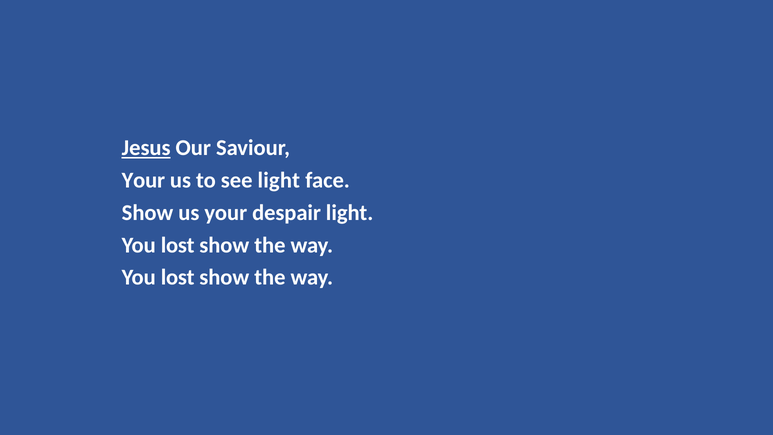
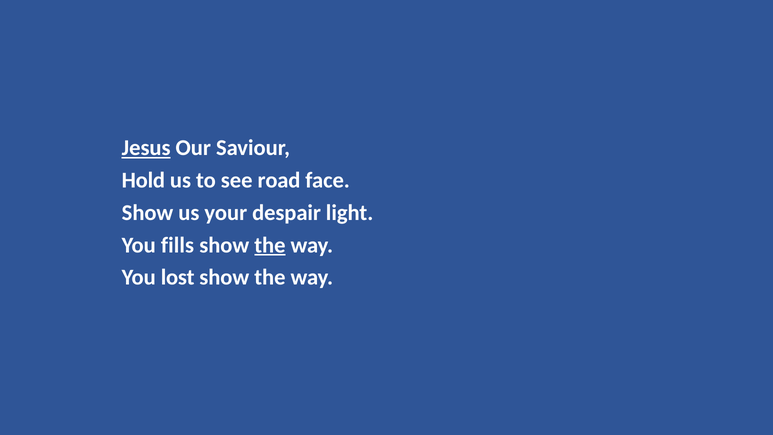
Your at (143, 180): Your -> Hold
see light: light -> road
lost at (178, 245): lost -> fills
the at (270, 245) underline: none -> present
